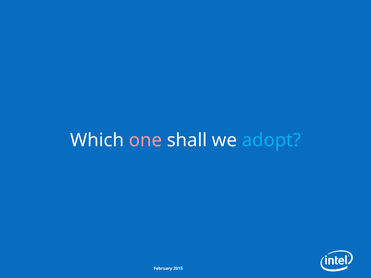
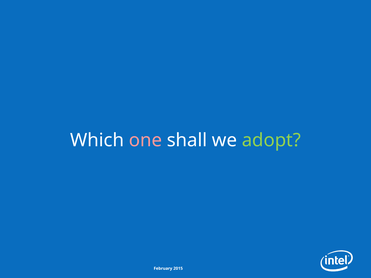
adopt colour: light blue -> light green
